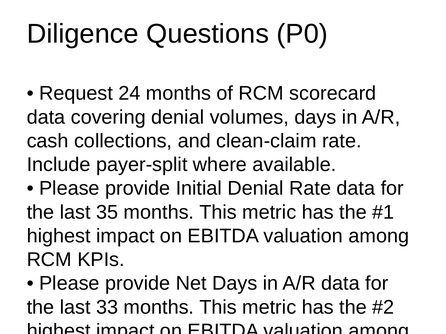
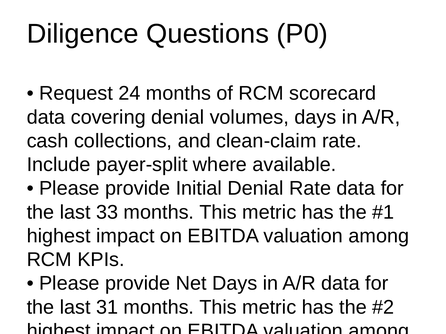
35: 35 -> 33
33: 33 -> 31
